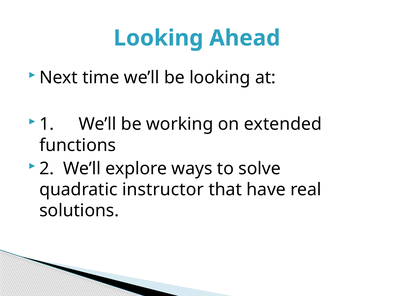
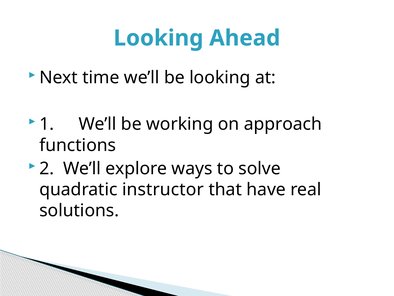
extended: extended -> approach
